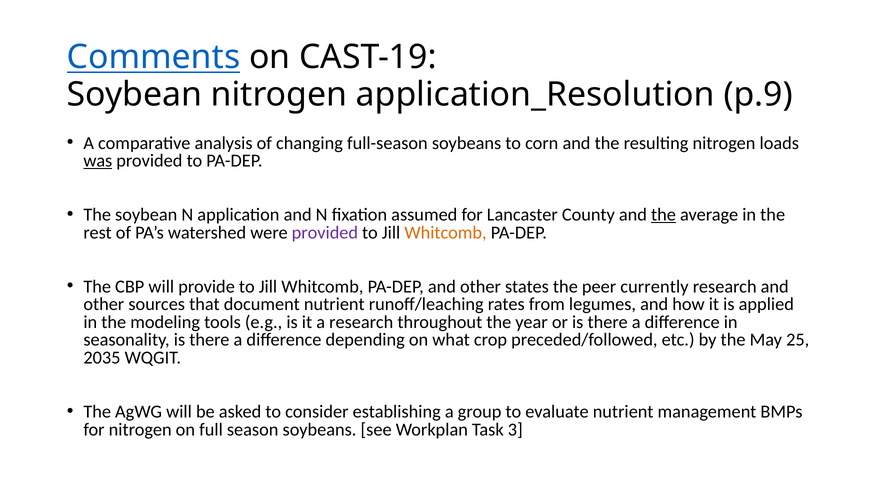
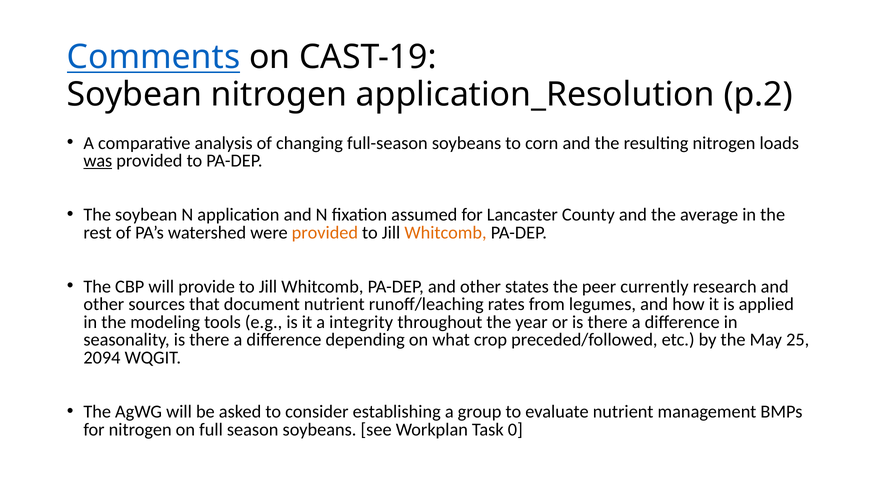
p.9: p.9 -> p.2
the at (664, 215) underline: present -> none
provided at (325, 232) colour: purple -> orange
a research: research -> integrity
2035: 2035 -> 2094
3: 3 -> 0
